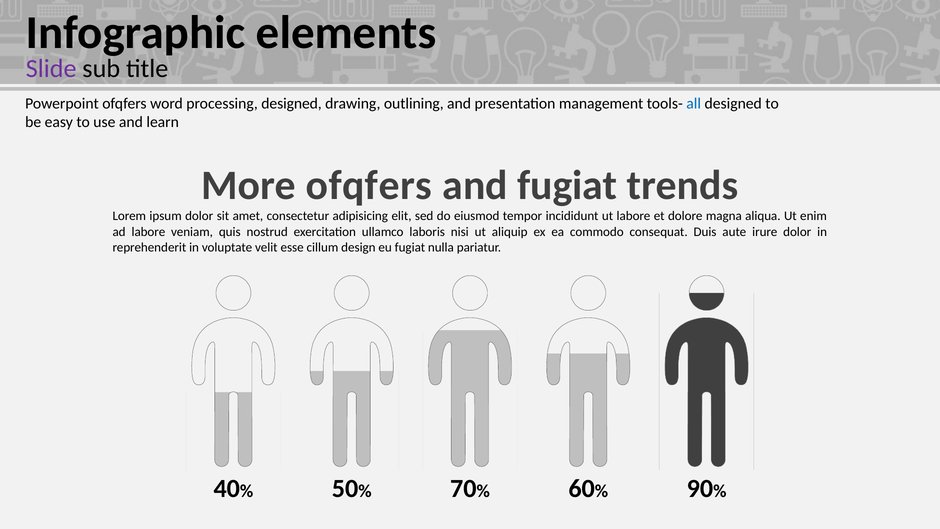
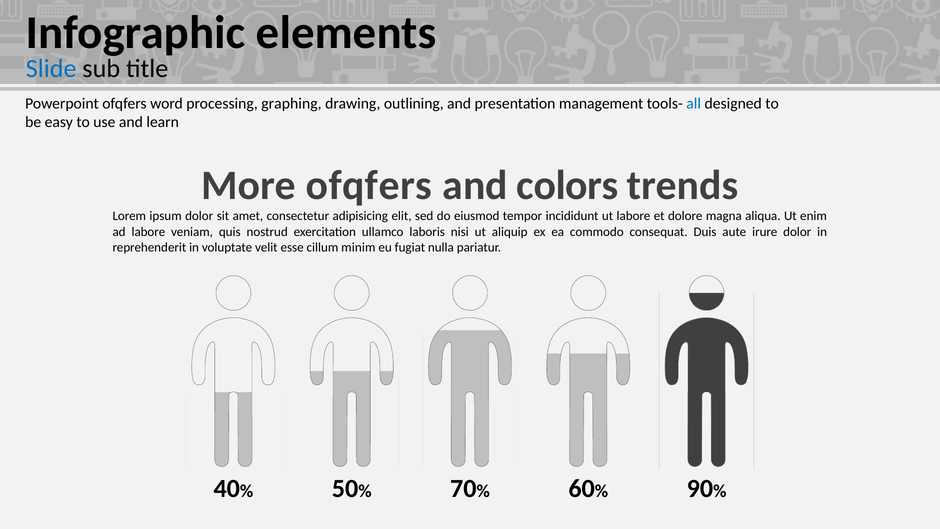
Slide colour: purple -> blue
processing designed: designed -> graphing
and fugiat: fugiat -> colors
design: design -> minim
